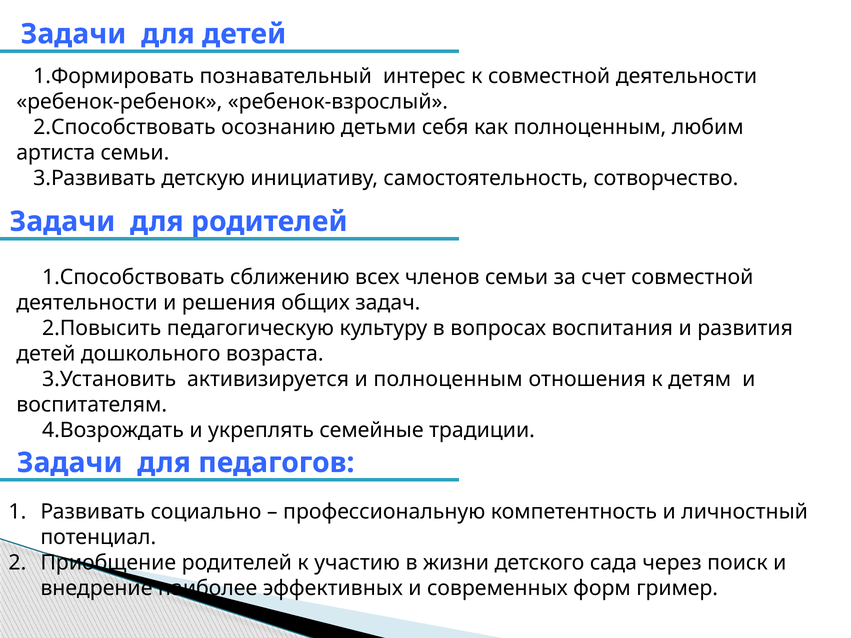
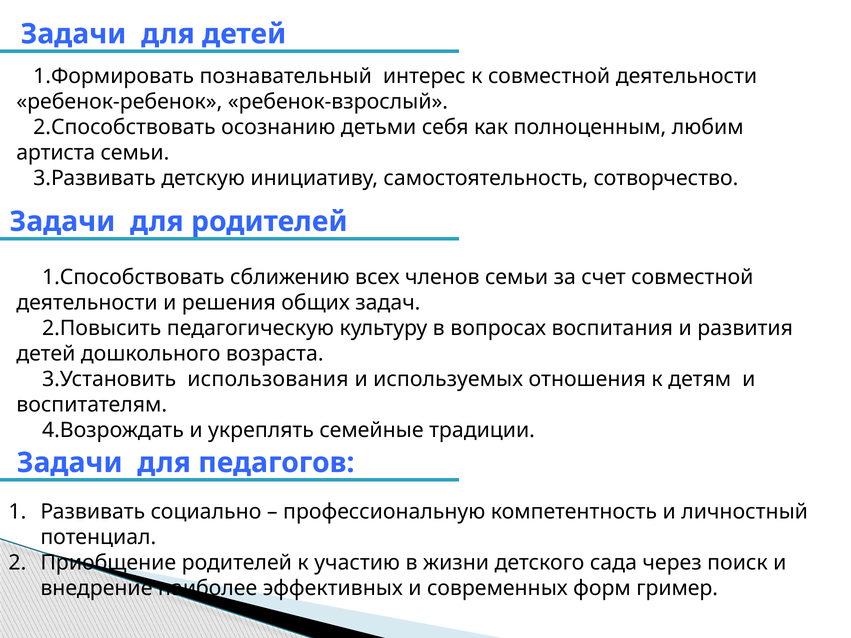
активизируется: активизируется -> использования
и полноценным: полноценным -> используемых
